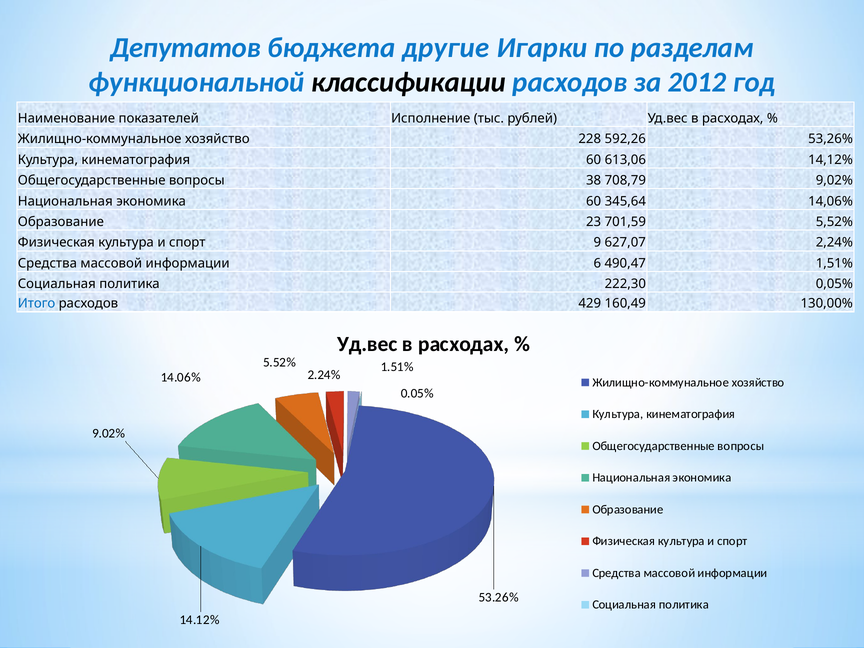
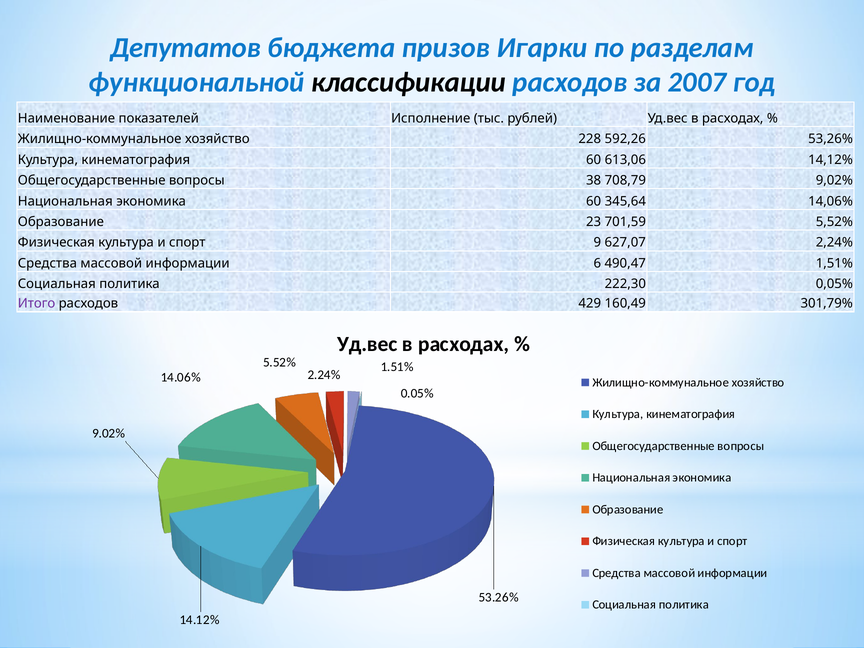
другие: другие -> призов
2012: 2012 -> 2007
Итого colour: blue -> purple
130,00%: 130,00% -> 301,79%
